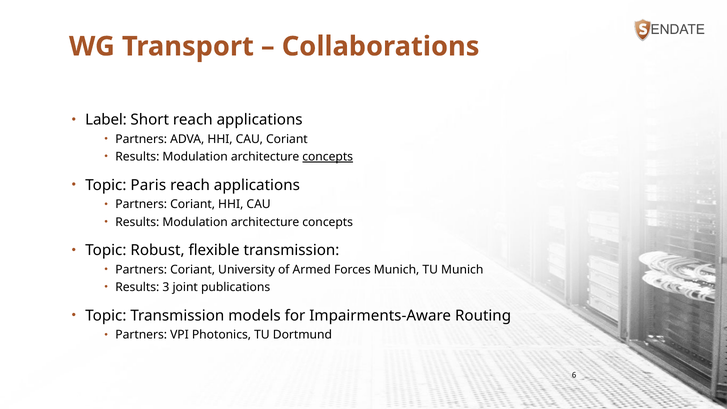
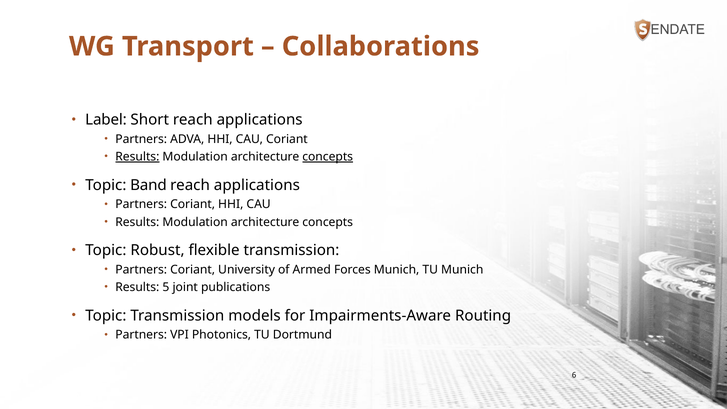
Results at (137, 157) underline: none -> present
Paris: Paris -> Band
3: 3 -> 5
